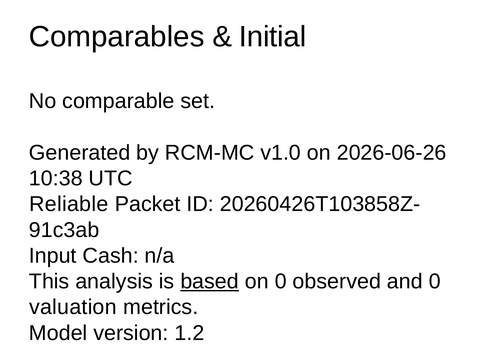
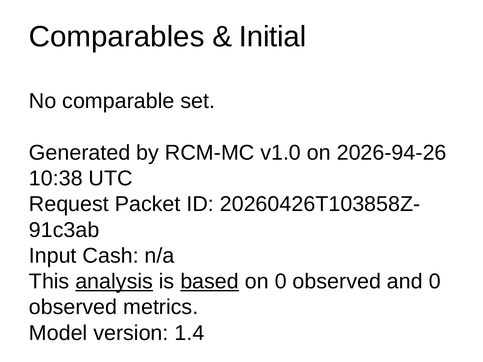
2026-06-26: 2026-06-26 -> 2026-94-26
Reliable: Reliable -> Request
analysis underline: none -> present
valuation at (73, 307): valuation -> observed
1.2: 1.2 -> 1.4
